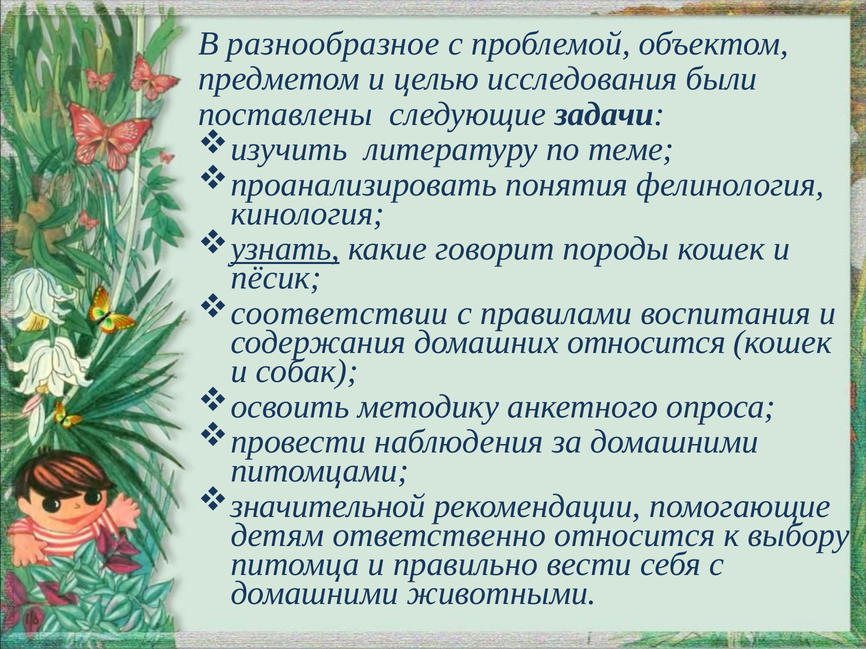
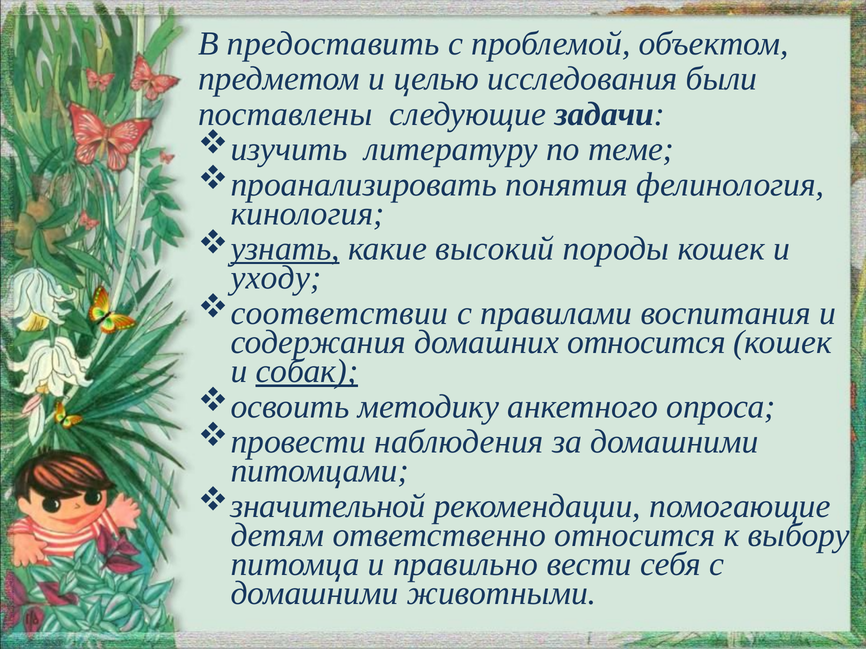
разнообразное: разнообразное -> предоставить
говорит: говорит -> высокий
пёсик: пёсик -> уходу
собак underline: none -> present
